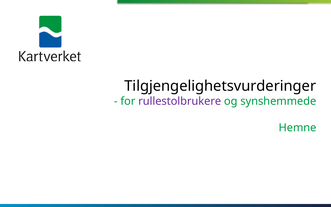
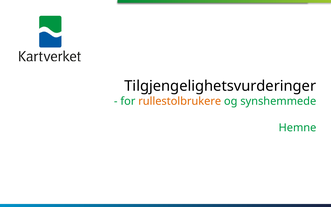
rullestolbrukere colour: purple -> orange
